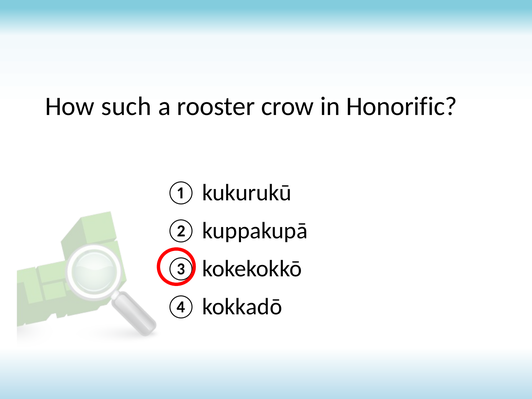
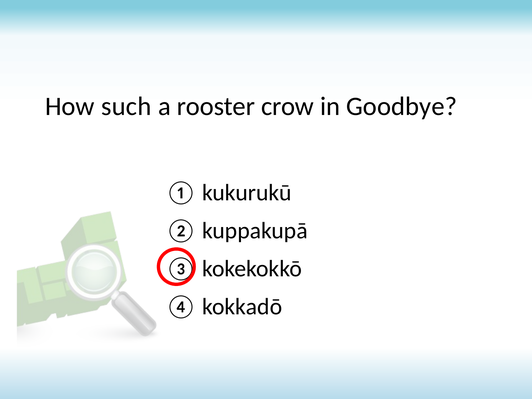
Honorific: Honorific -> Goodbye
